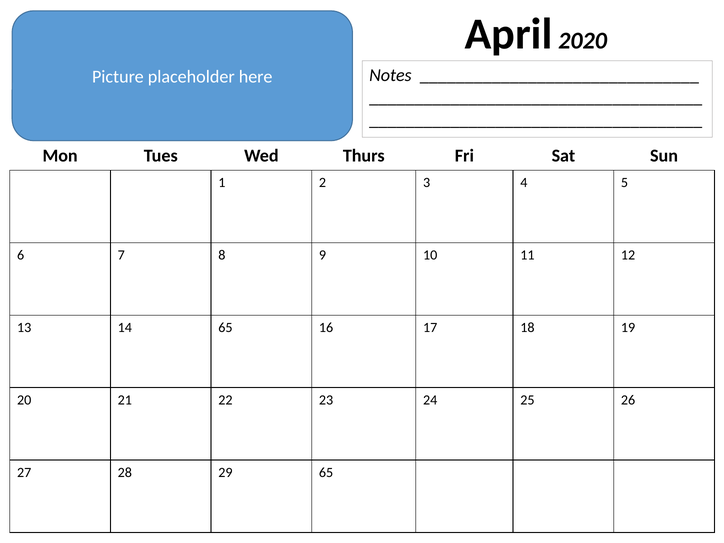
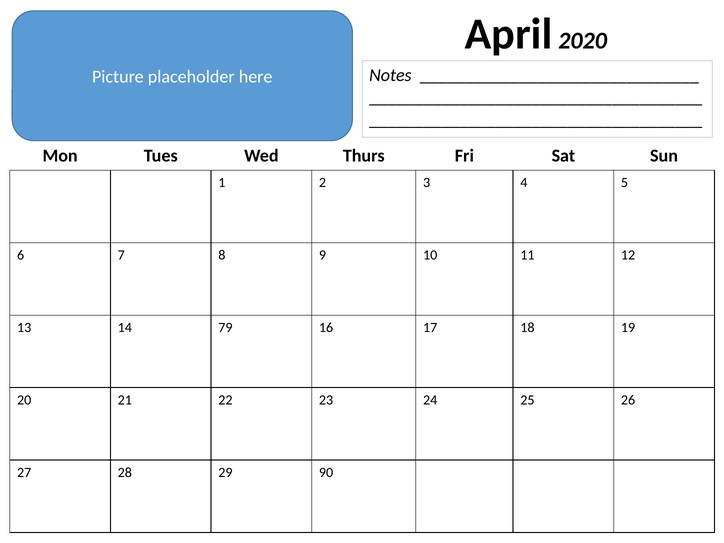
14 65: 65 -> 79
29 65: 65 -> 90
